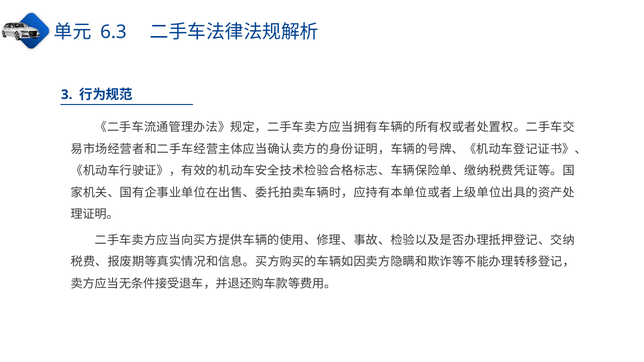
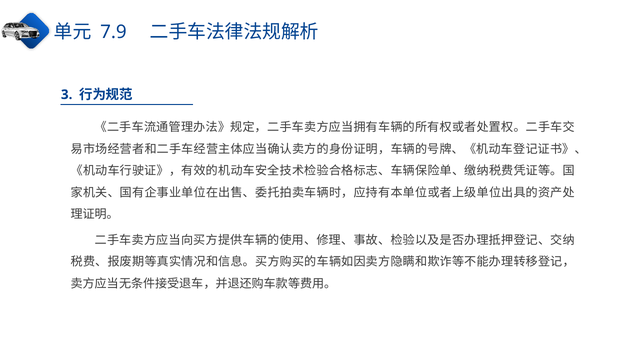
6.3: 6.3 -> 7.9
